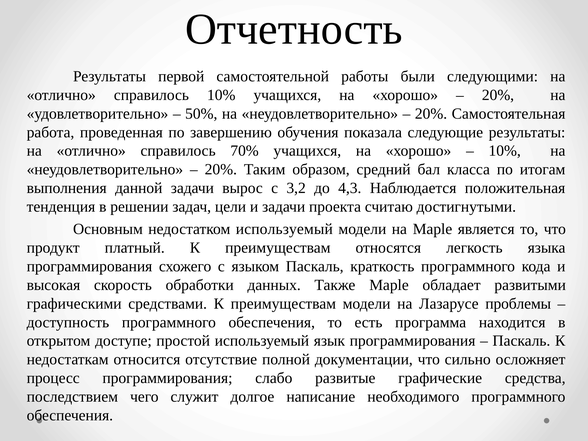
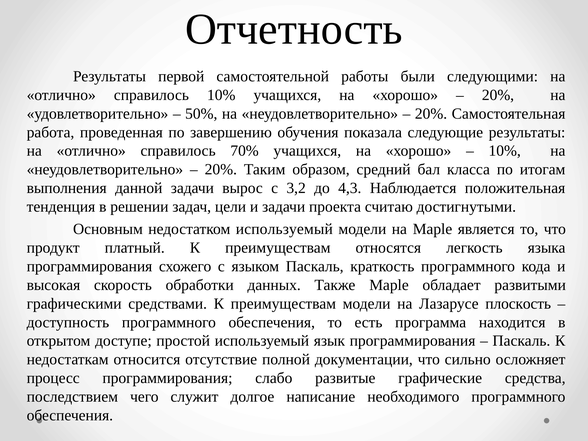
проблемы: проблемы -> плоскость
